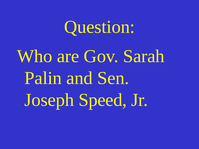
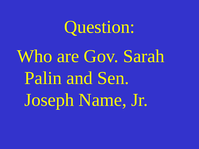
Speed: Speed -> Name
